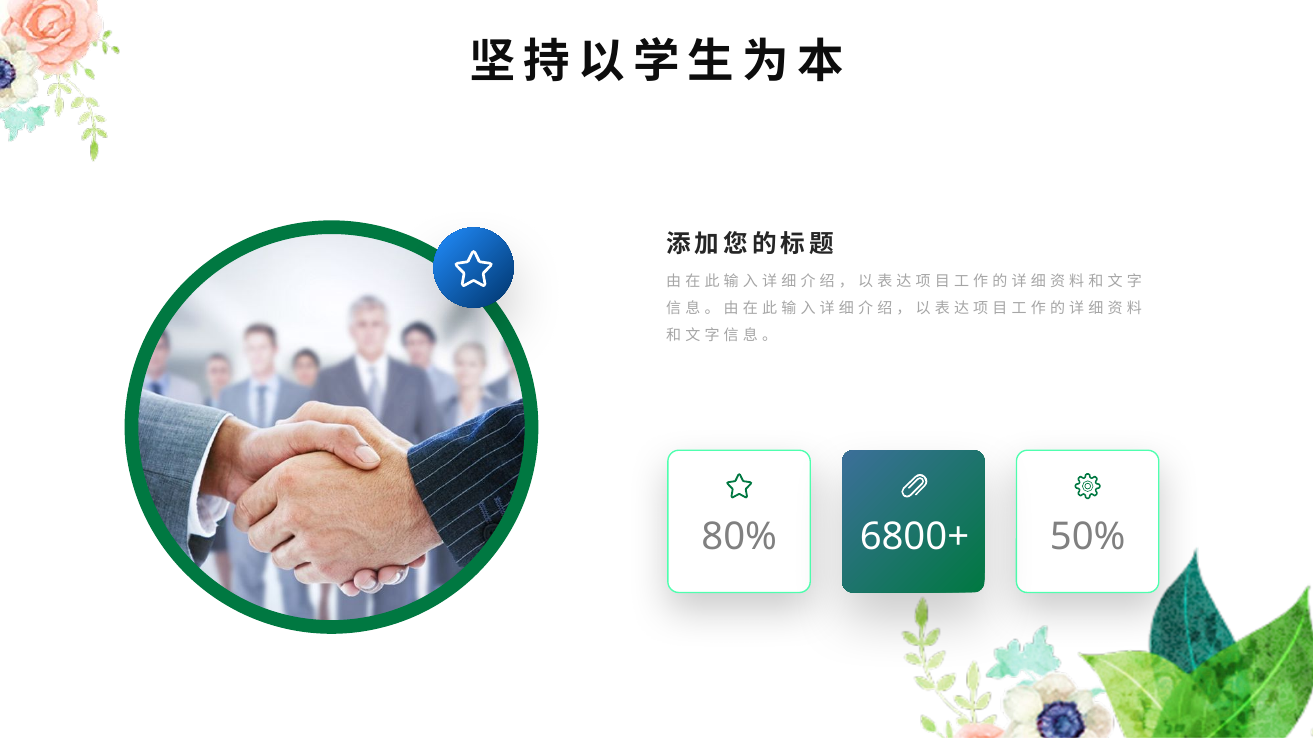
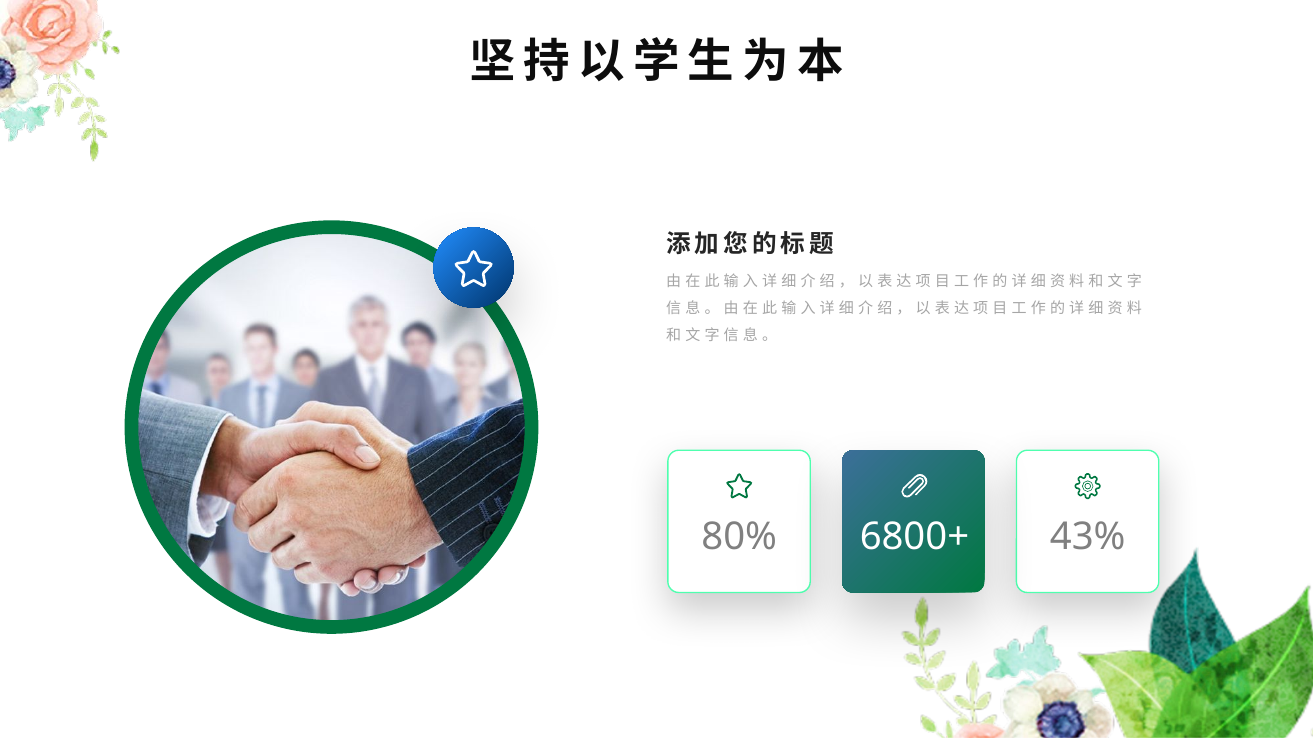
50%: 50% -> 43%
